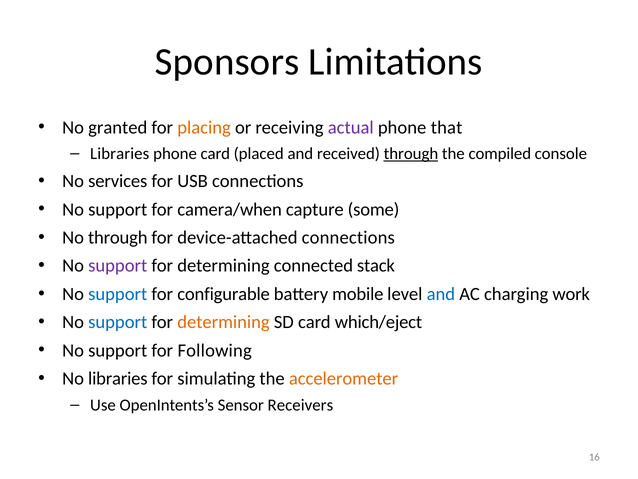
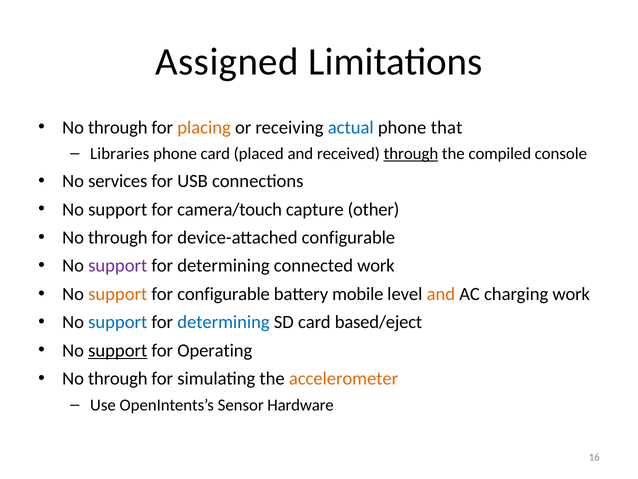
Sponsors: Sponsors -> Assigned
granted at (118, 127): granted -> through
actual colour: purple -> blue
camera/when: camera/when -> camera/touch
some: some -> other
device-attached connections: connections -> configurable
connected stack: stack -> work
support at (118, 294) colour: blue -> orange
and at (441, 294) colour: blue -> orange
determining at (223, 322) colour: orange -> blue
which/eject: which/eject -> based/eject
support at (118, 350) underline: none -> present
Following: Following -> Operating
libraries at (118, 378): libraries -> through
Receivers: Receivers -> Hardware
